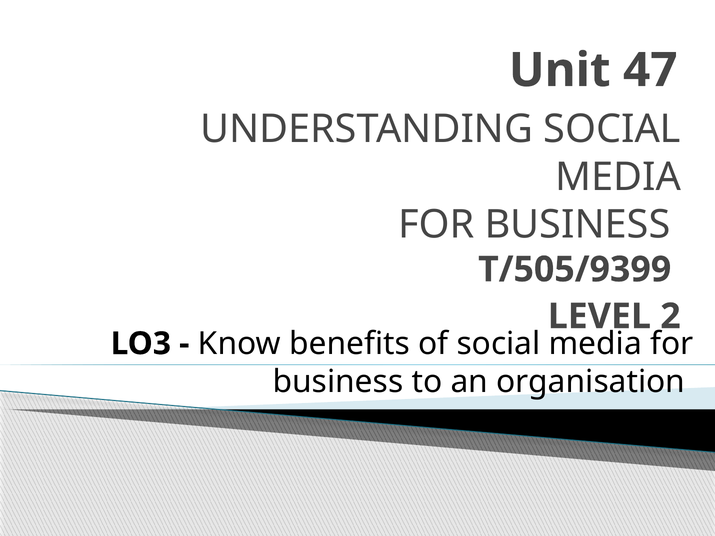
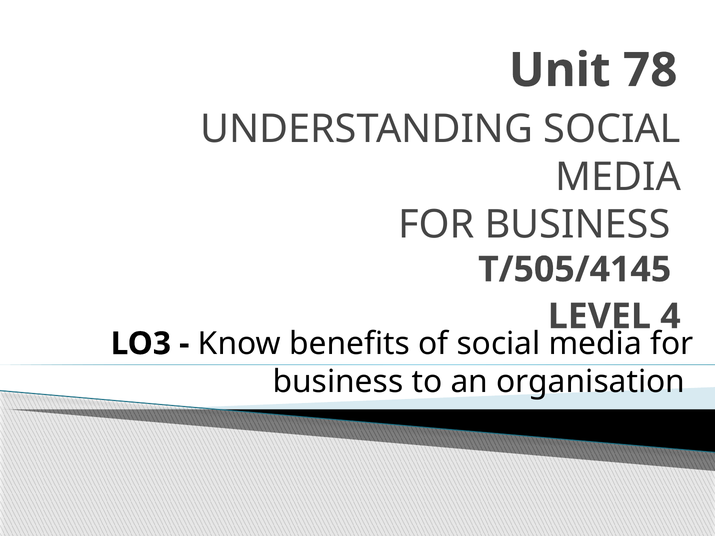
47: 47 -> 78
T/505/9399: T/505/9399 -> T/505/4145
2: 2 -> 4
